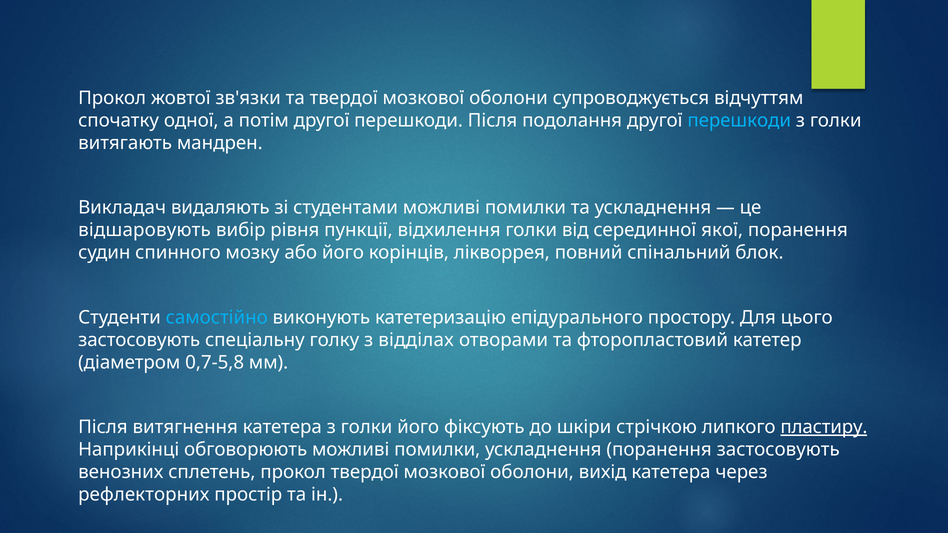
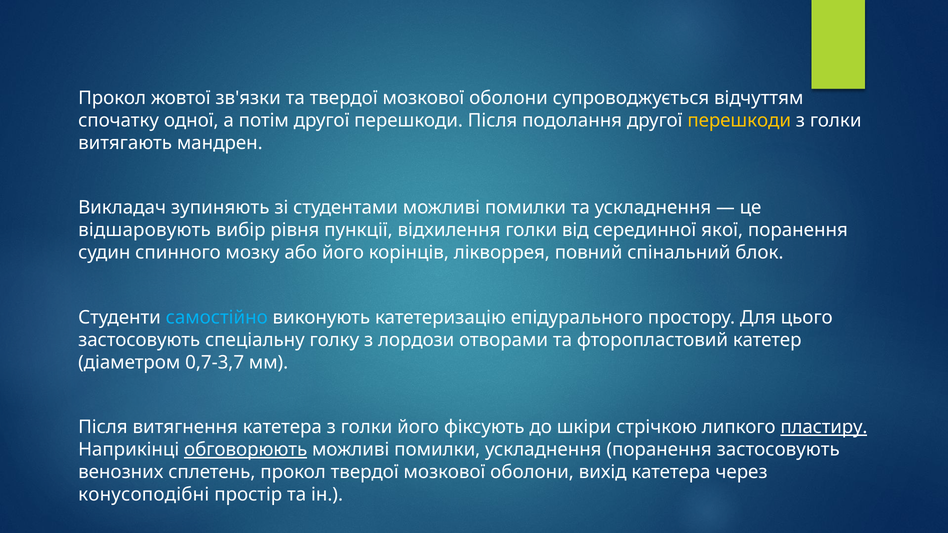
перешкоди at (739, 121) colour: light blue -> yellow
видаляють: видаляють -> зупиняють
відділах: відділах -> лордози
0,7-5,8: 0,7-5,8 -> 0,7-3,7
обговорюють underline: none -> present
рефлекторних: рефлекторних -> конусоподібні
